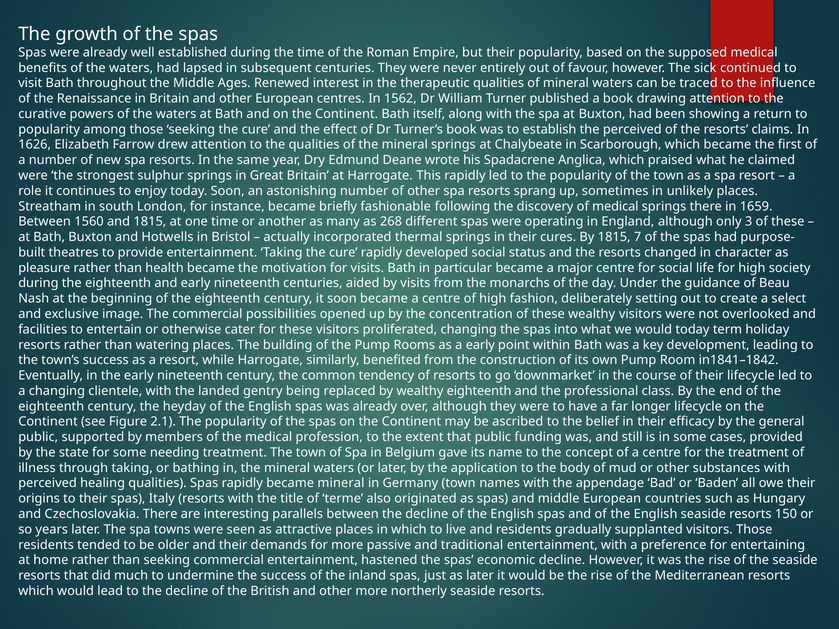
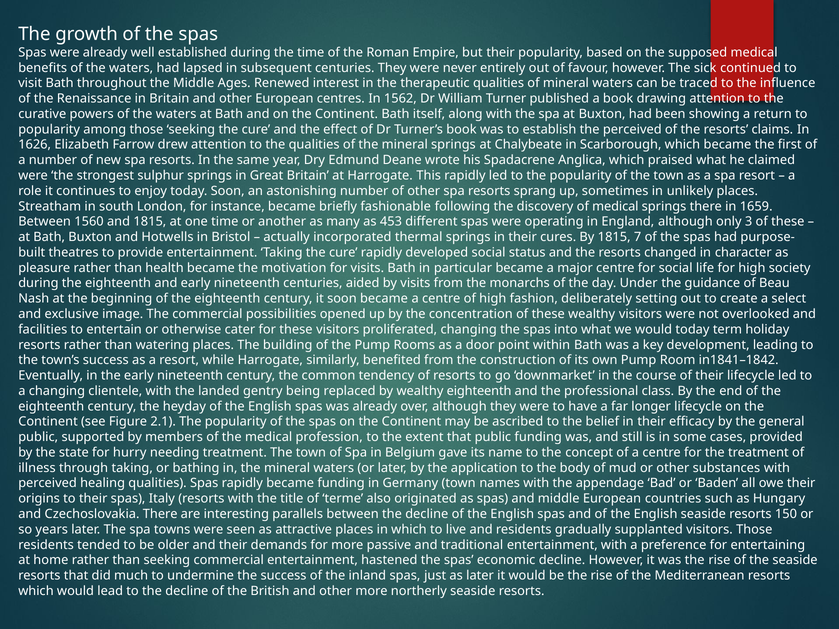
268: 268 -> 453
a early: early -> door
for some: some -> hurry
became mineral: mineral -> funding
